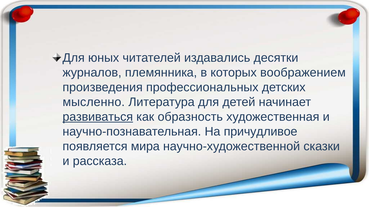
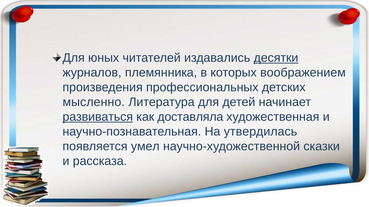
десятки underline: none -> present
образность: образность -> доставляла
причудливое: причудливое -> утвердилась
мира: мира -> умел
